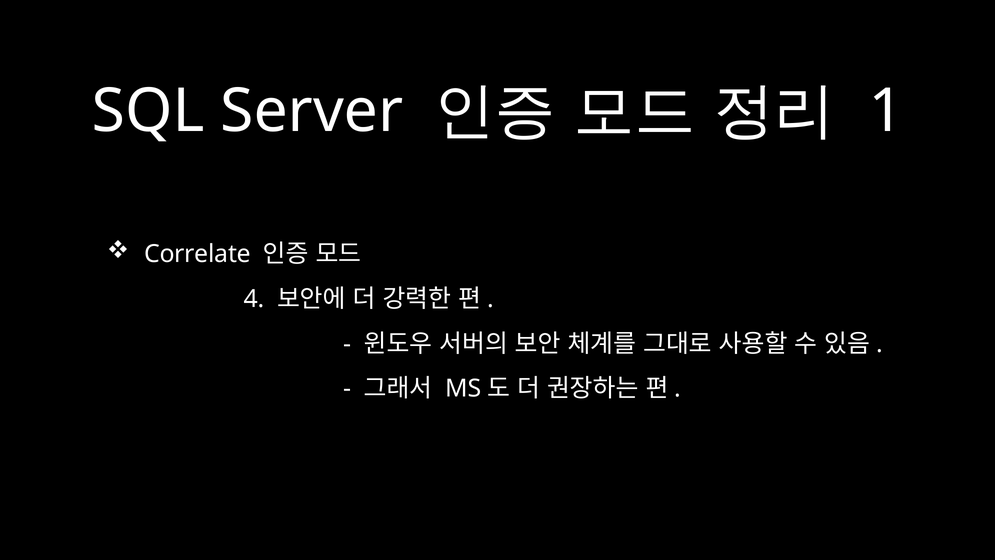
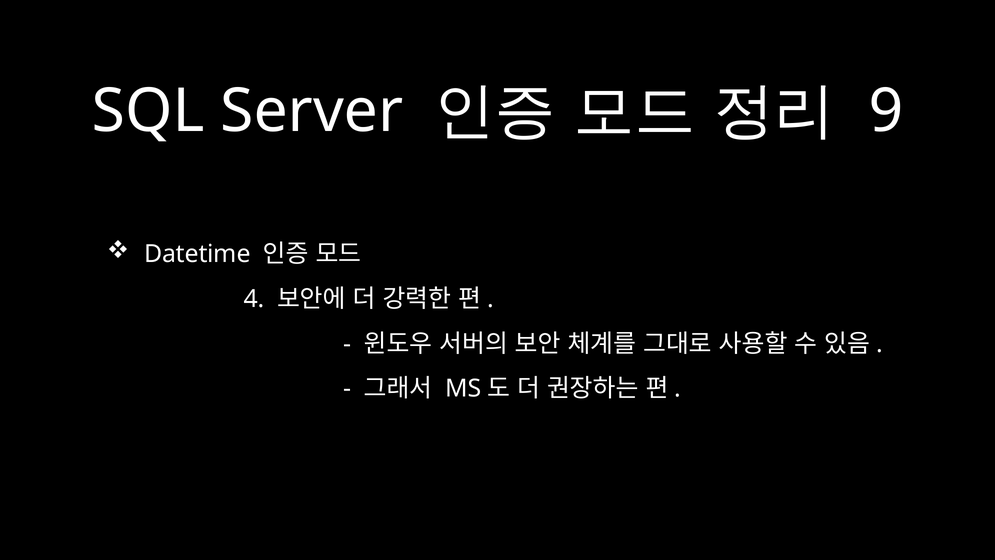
1: 1 -> 9
Correlate: Correlate -> Datetime
